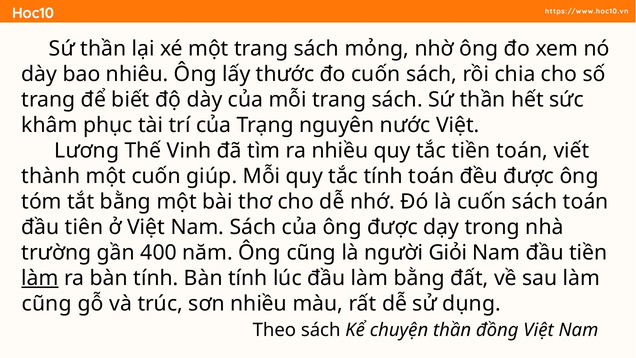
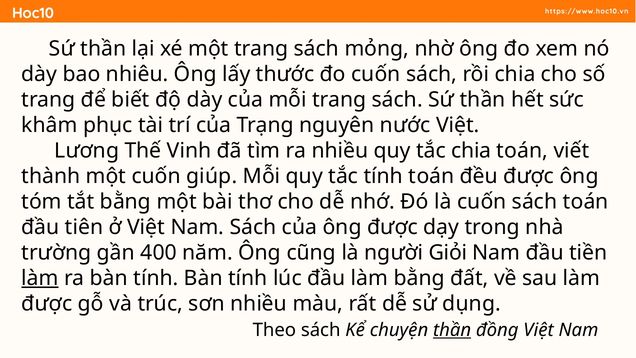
tắc tiền: tiền -> chia
cũng at (47, 303): cũng -> được
thần at (452, 330) underline: none -> present
